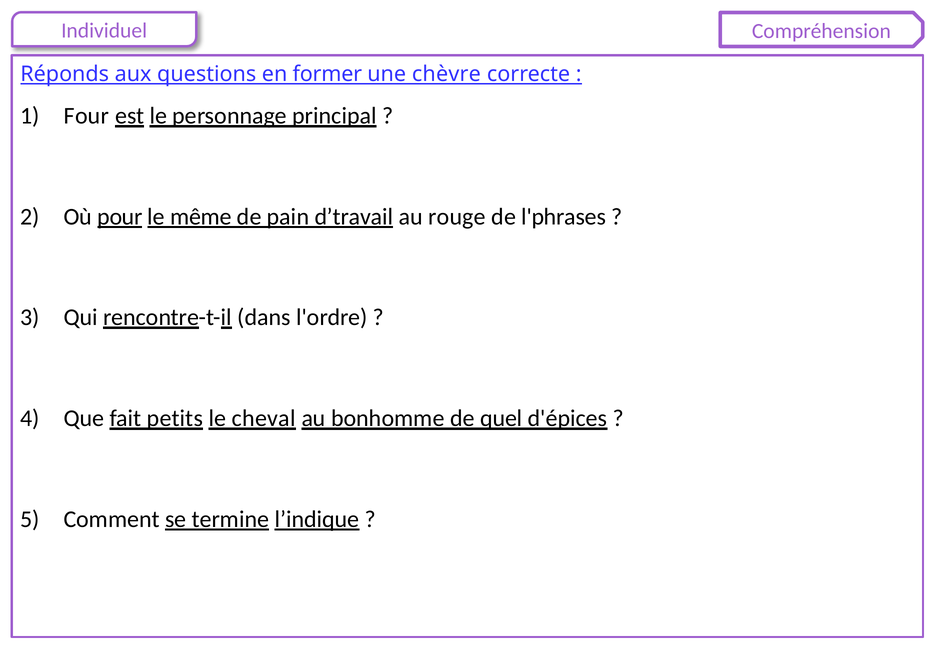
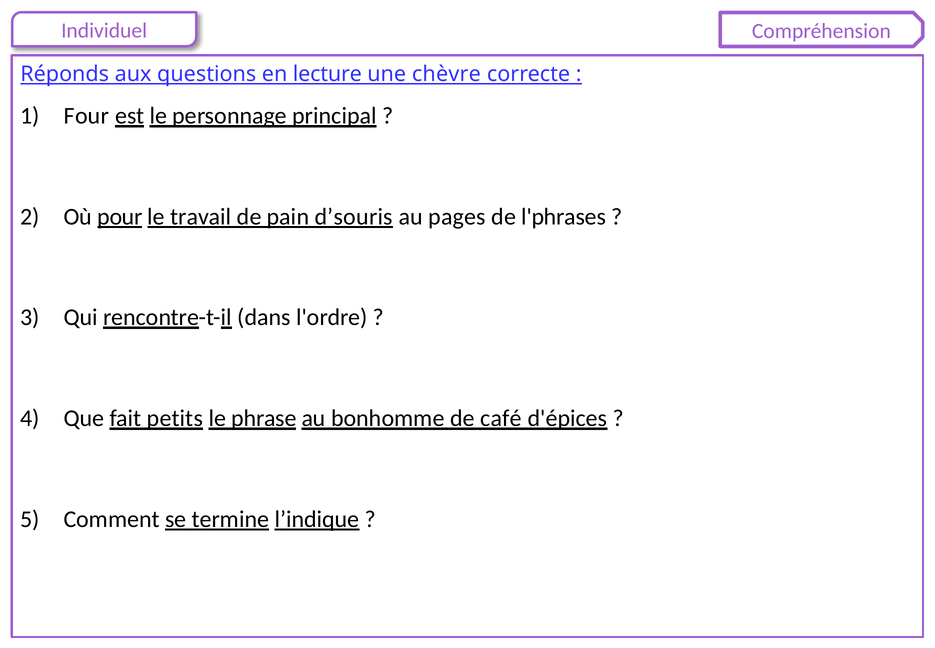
former: former -> lecture
même: même -> travail
d’travail: d’travail -> d’souris
rouge: rouge -> pages
cheval: cheval -> phrase
quel: quel -> café
